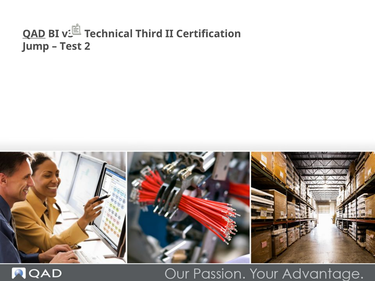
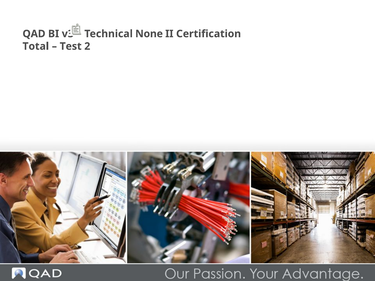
QAD underline: present -> none
Third: Third -> None
Jump: Jump -> Total
